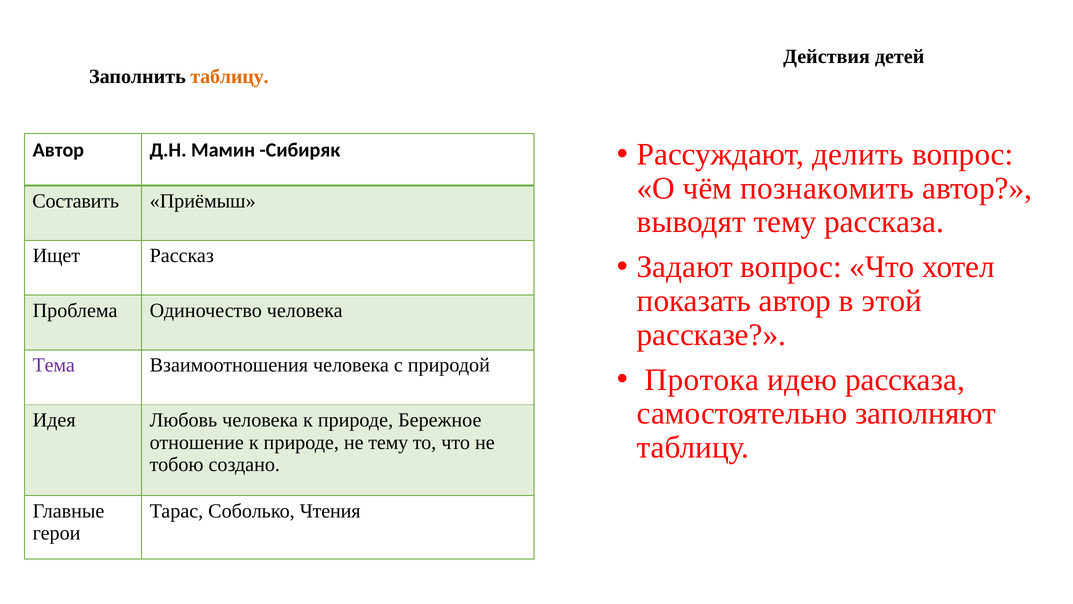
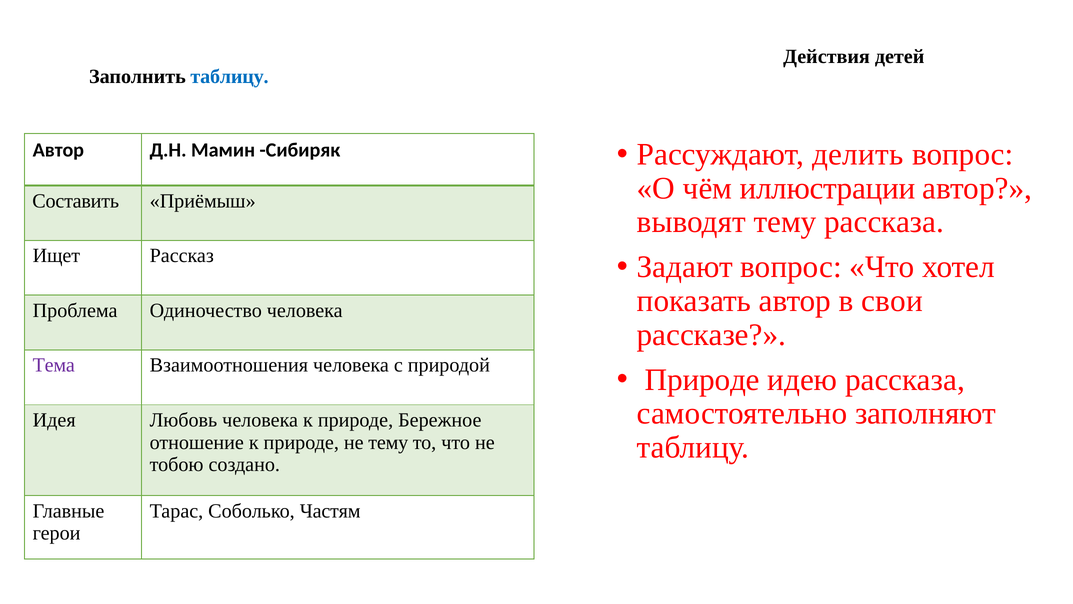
таблицу at (230, 77) colour: orange -> blue
познакомить: познакомить -> иллюстрации
этой: этой -> свои
Протока at (702, 380): Протока -> Природе
Чтения: Чтения -> Частям
